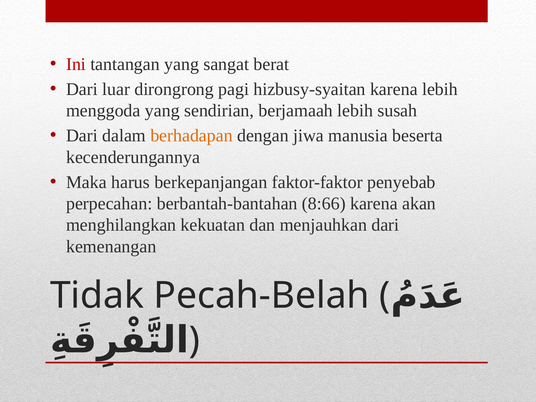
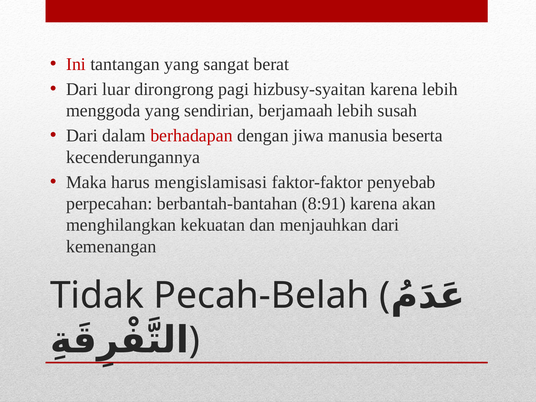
berhadapan colour: orange -> red
berkepanjangan: berkepanjangan -> mengislamisasi
8:66: 8:66 -> 8:91
